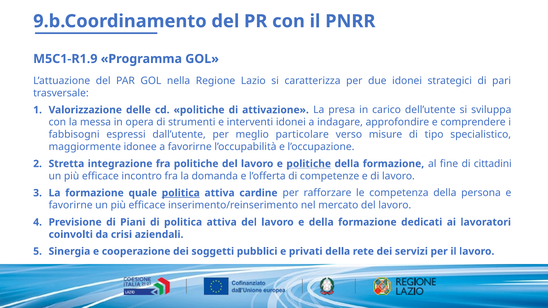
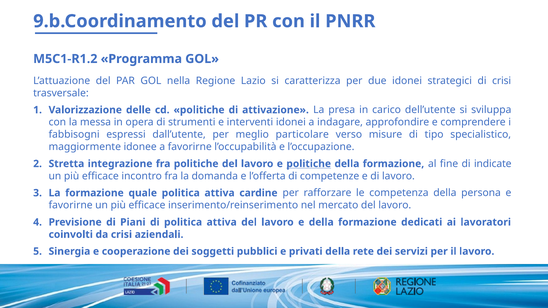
M5C1-R1.9: M5C1-R1.9 -> M5C1-R1.2
di pari: pari -> crisi
cittadini: cittadini -> indicate
politica at (181, 193) underline: present -> none
